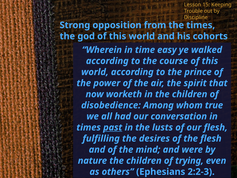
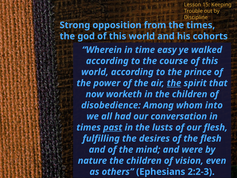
the at (174, 83) underline: none -> present
true: true -> into
trying: trying -> vision
